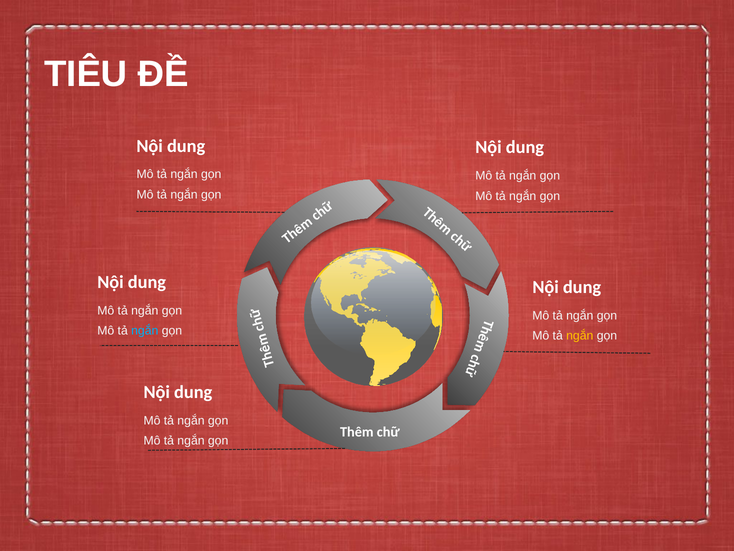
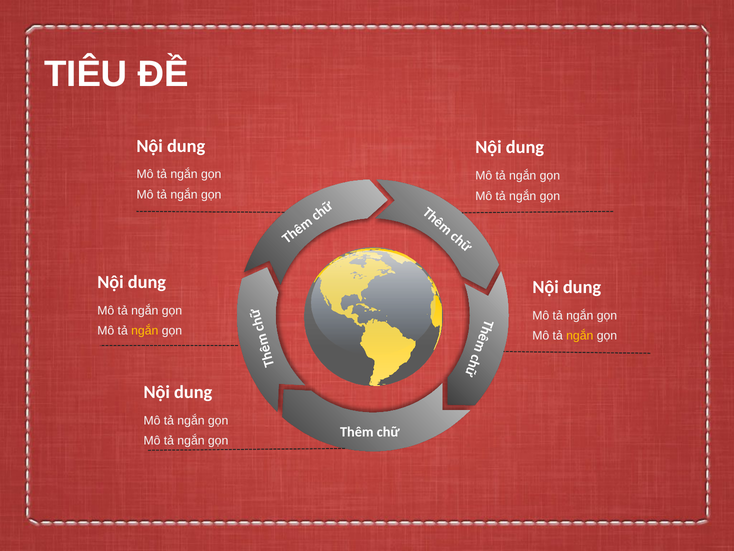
ngắn at (145, 330) colour: light blue -> yellow
